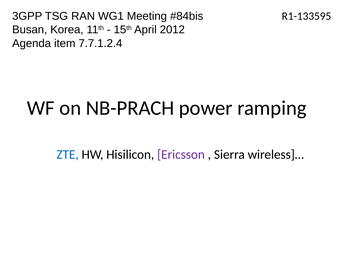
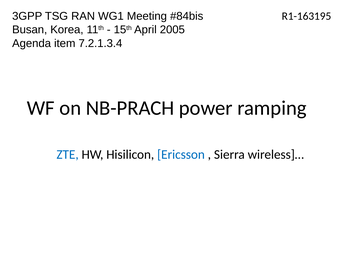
R1-133595: R1-133595 -> R1-163195
2012: 2012 -> 2005
7.7.1.2.4: 7.7.1.2.4 -> 7.2.1.3.4
Ericsson colour: purple -> blue
